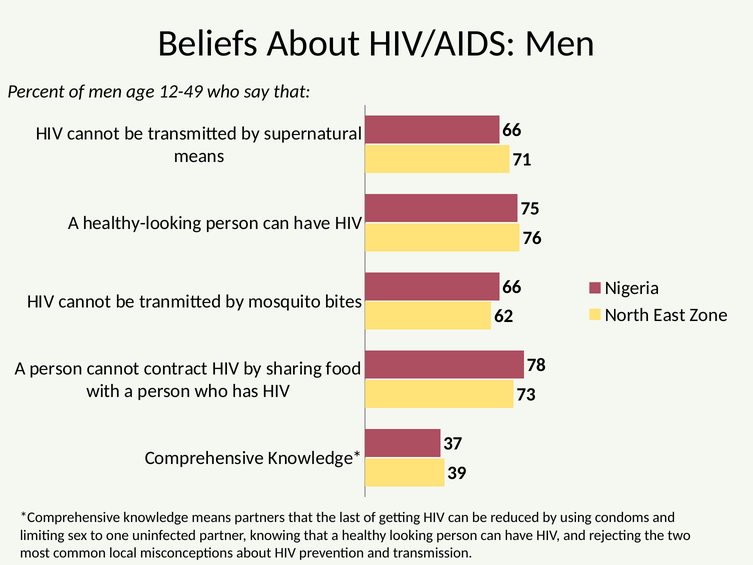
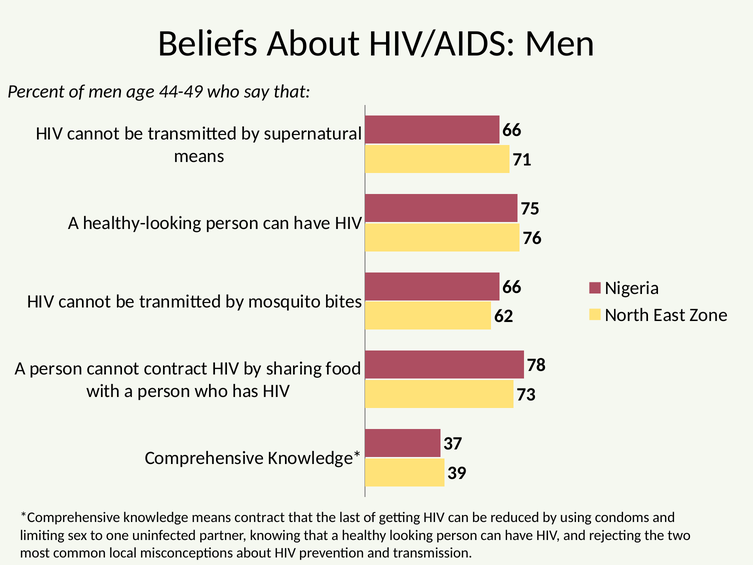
12-49: 12-49 -> 44-49
means partners: partners -> contract
